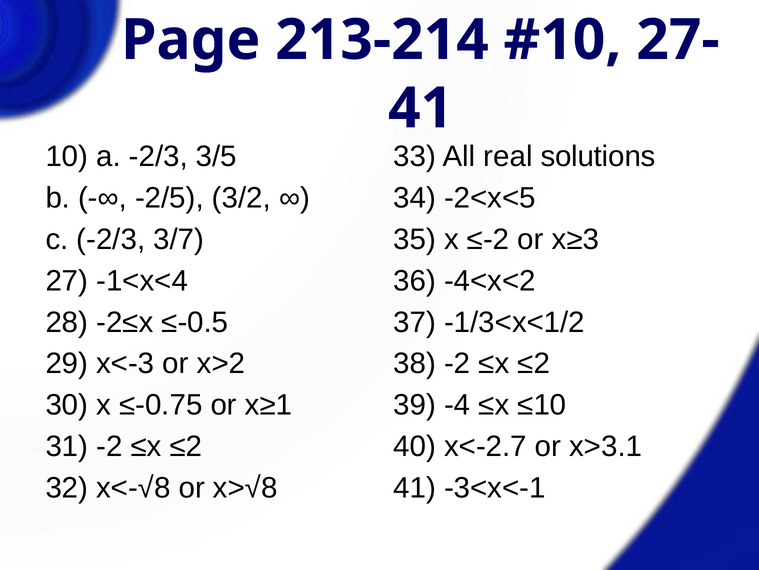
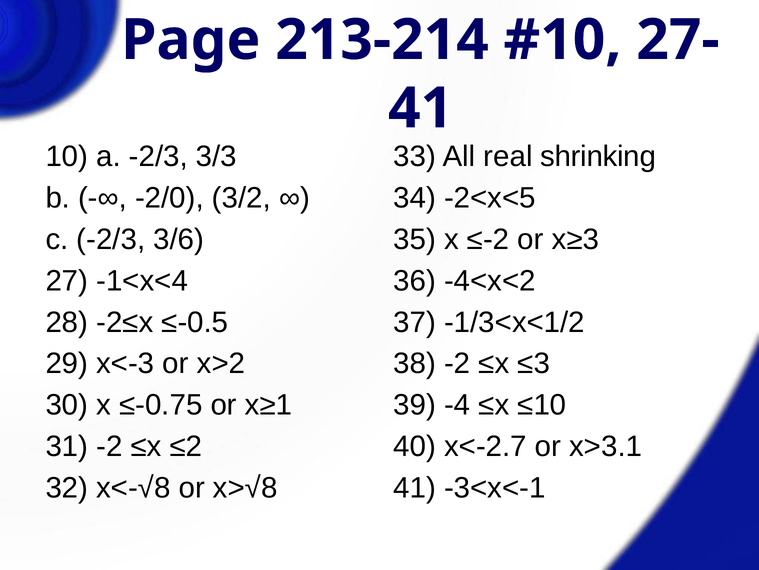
3/5: 3/5 -> 3/3
solutions: solutions -> shrinking
-2/5: -2/5 -> -2/0
3/7: 3/7 -> 3/6
38 -2 ≤x ≤2: ≤2 -> ≤3
